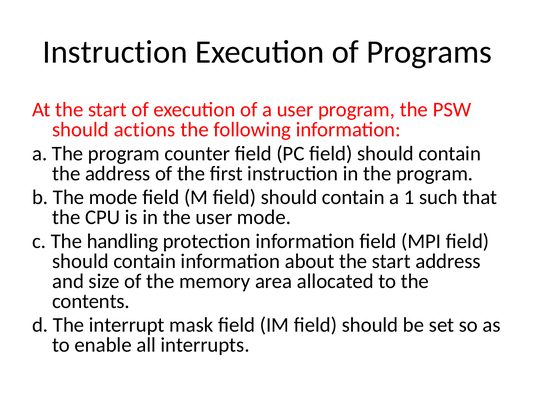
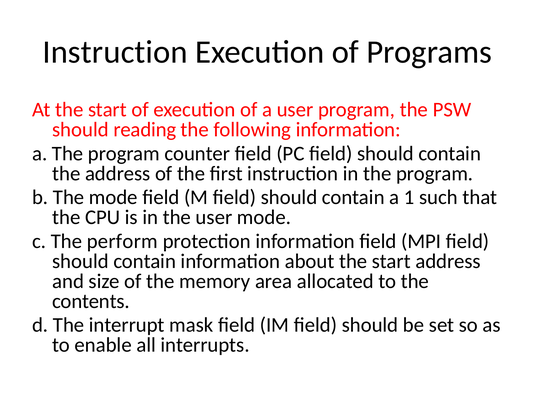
actions: actions -> reading
handling: handling -> perform
